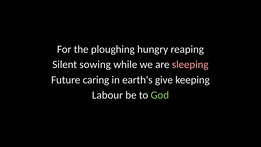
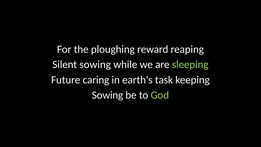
hungry: hungry -> reward
sleeping colour: pink -> light green
give: give -> task
Labour at (107, 95): Labour -> Sowing
